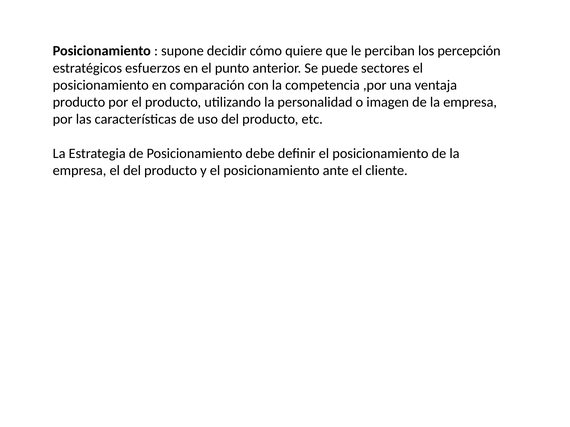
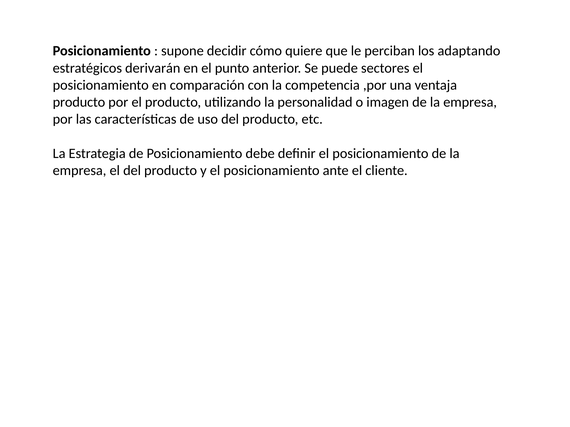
percepción: percepción -> adaptando
esfuerzos: esfuerzos -> derivarán
